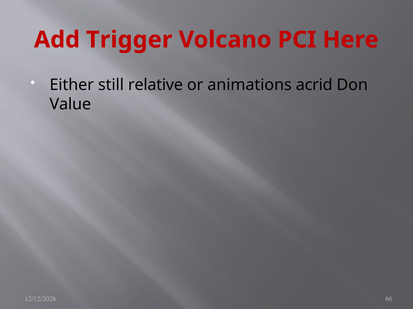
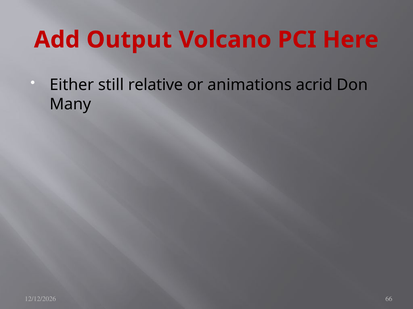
Trigger: Trigger -> Output
Value: Value -> Many
